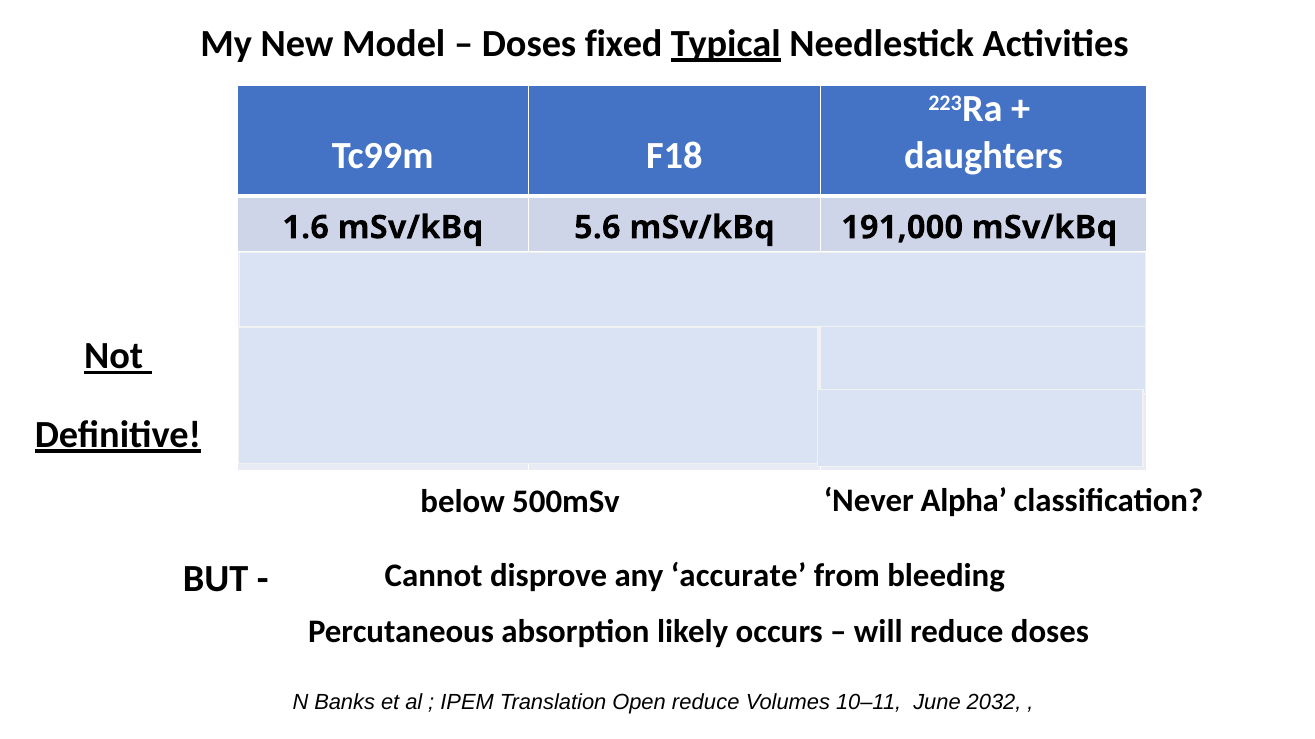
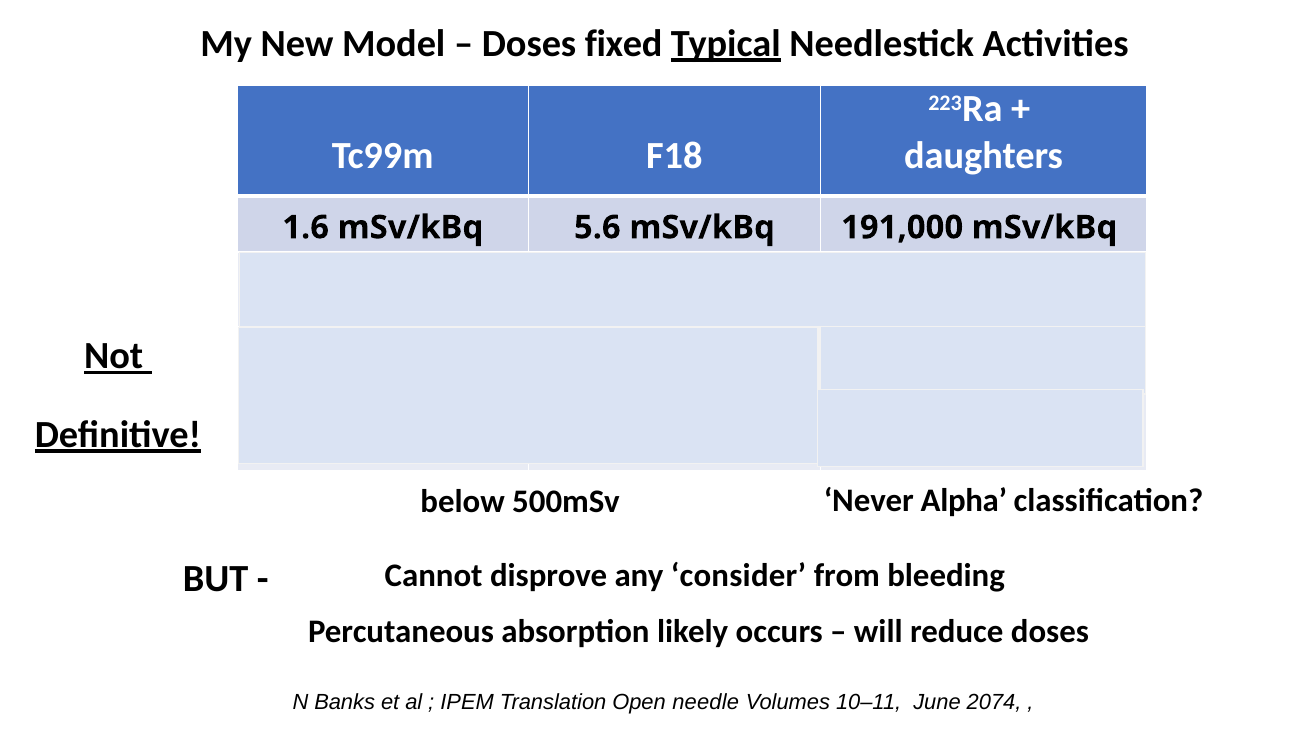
accurate: accurate -> consider
Open reduce: reduce -> needle
2032: 2032 -> 2074
